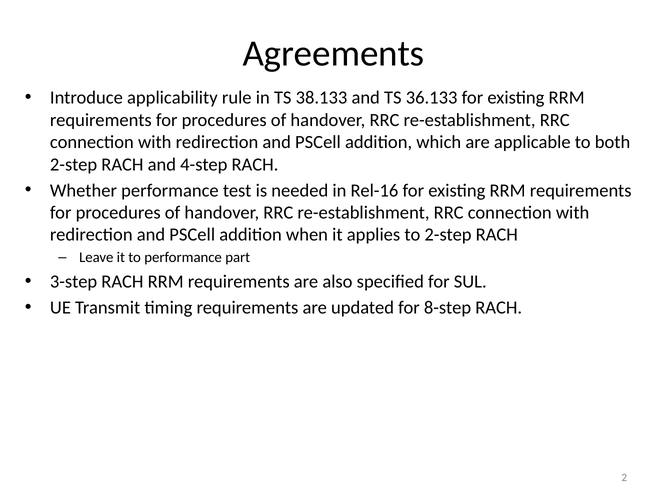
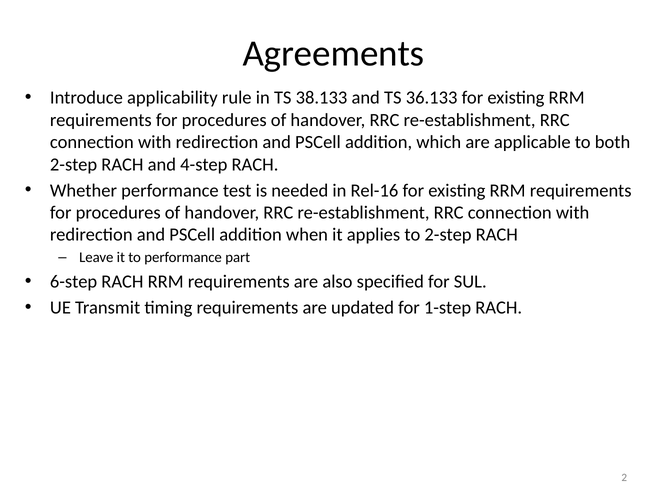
3-step: 3-step -> 6-step
8-step: 8-step -> 1-step
